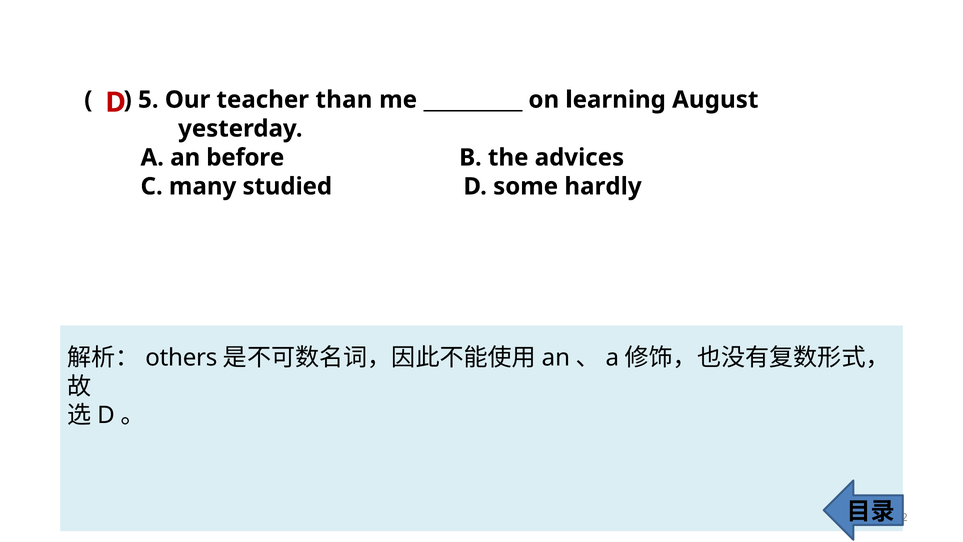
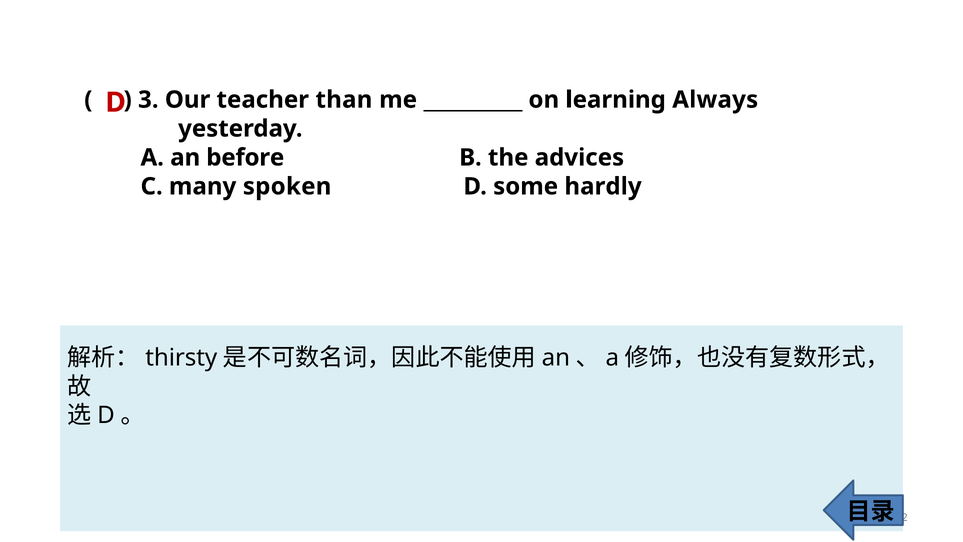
5: 5 -> 3
August: August -> Always
studied: studied -> spoken
others: others -> thirsty
